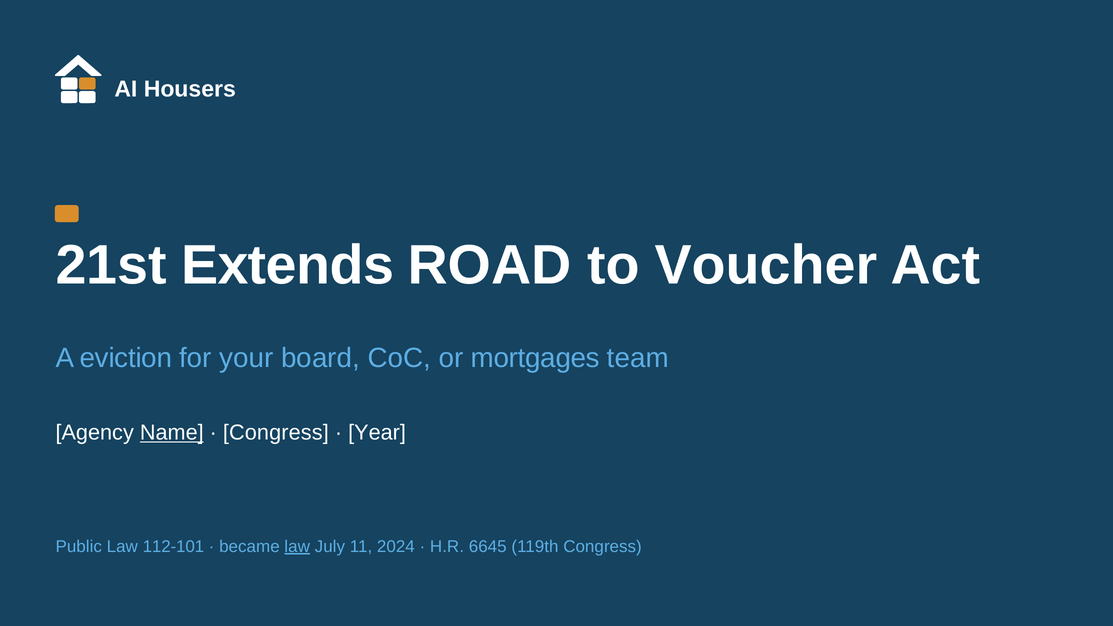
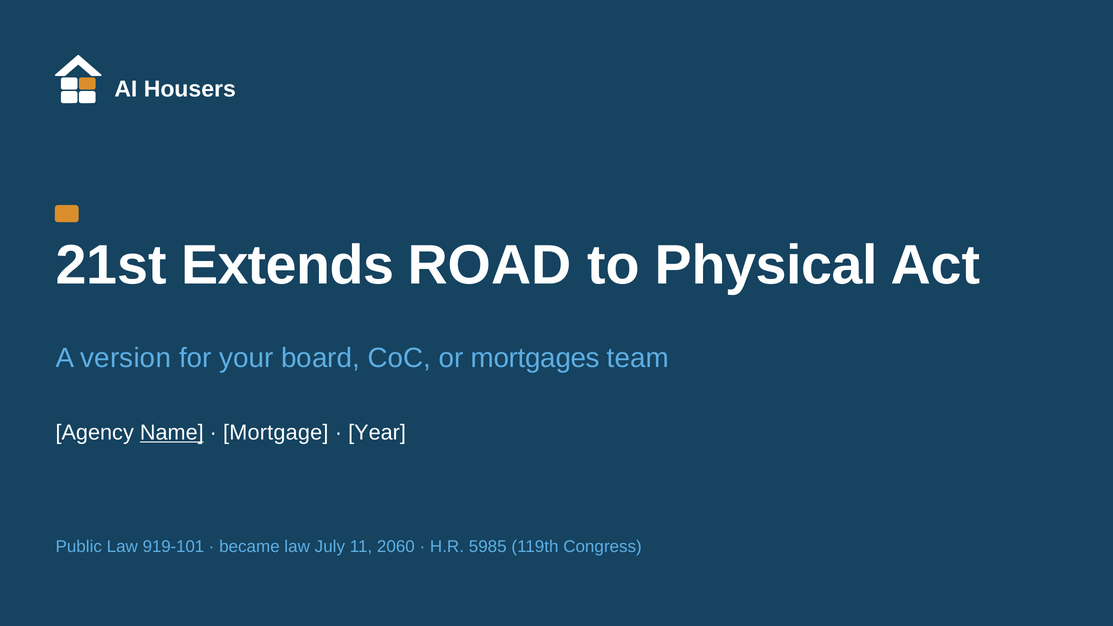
Voucher: Voucher -> Physical
eviction: eviction -> version
Congress at (276, 433): Congress -> Mortgage
112-101: 112-101 -> 919-101
law at (297, 547) underline: present -> none
2024: 2024 -> 2060
6645: 6645 -> 5985
